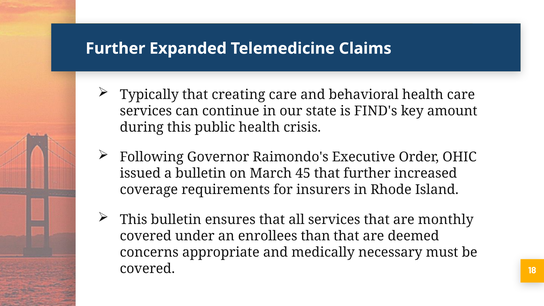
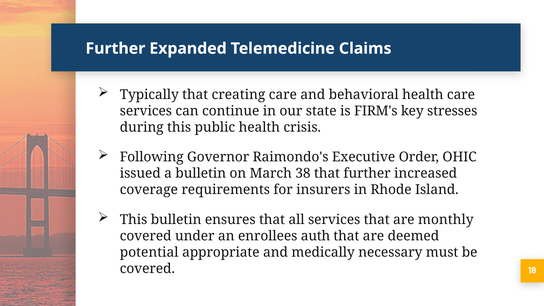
FIND's: FIND's -> FIRM's
amount: amount -> stresses
45: 45 -> 38
than: than -> auth
concerns: concerns -> potential
